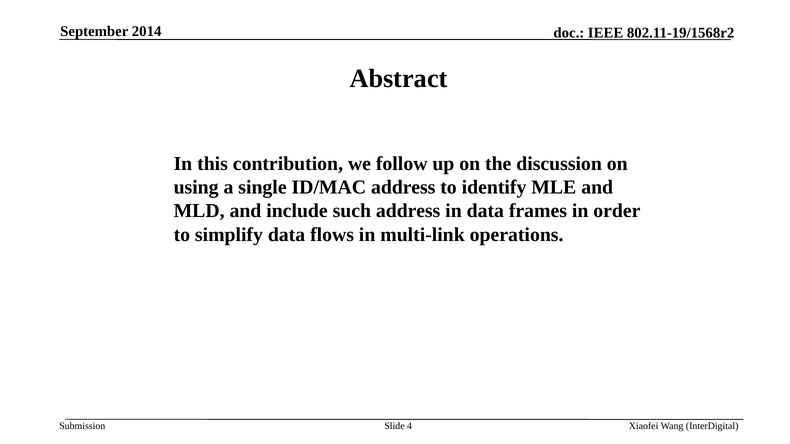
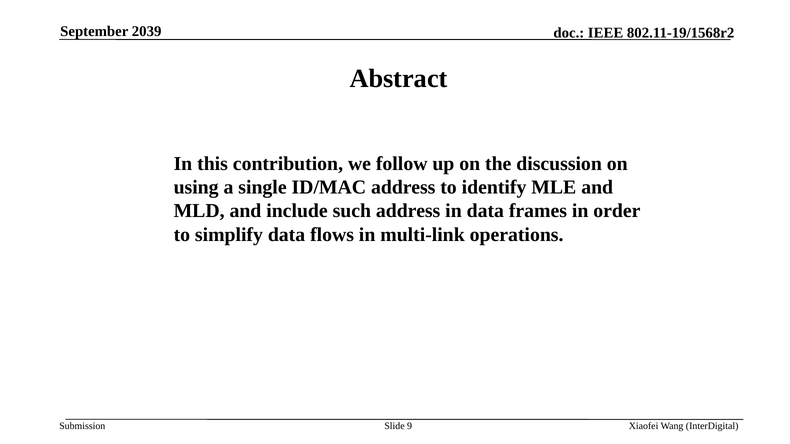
2014: 2014 -> 2039
4: 4 -> 9
